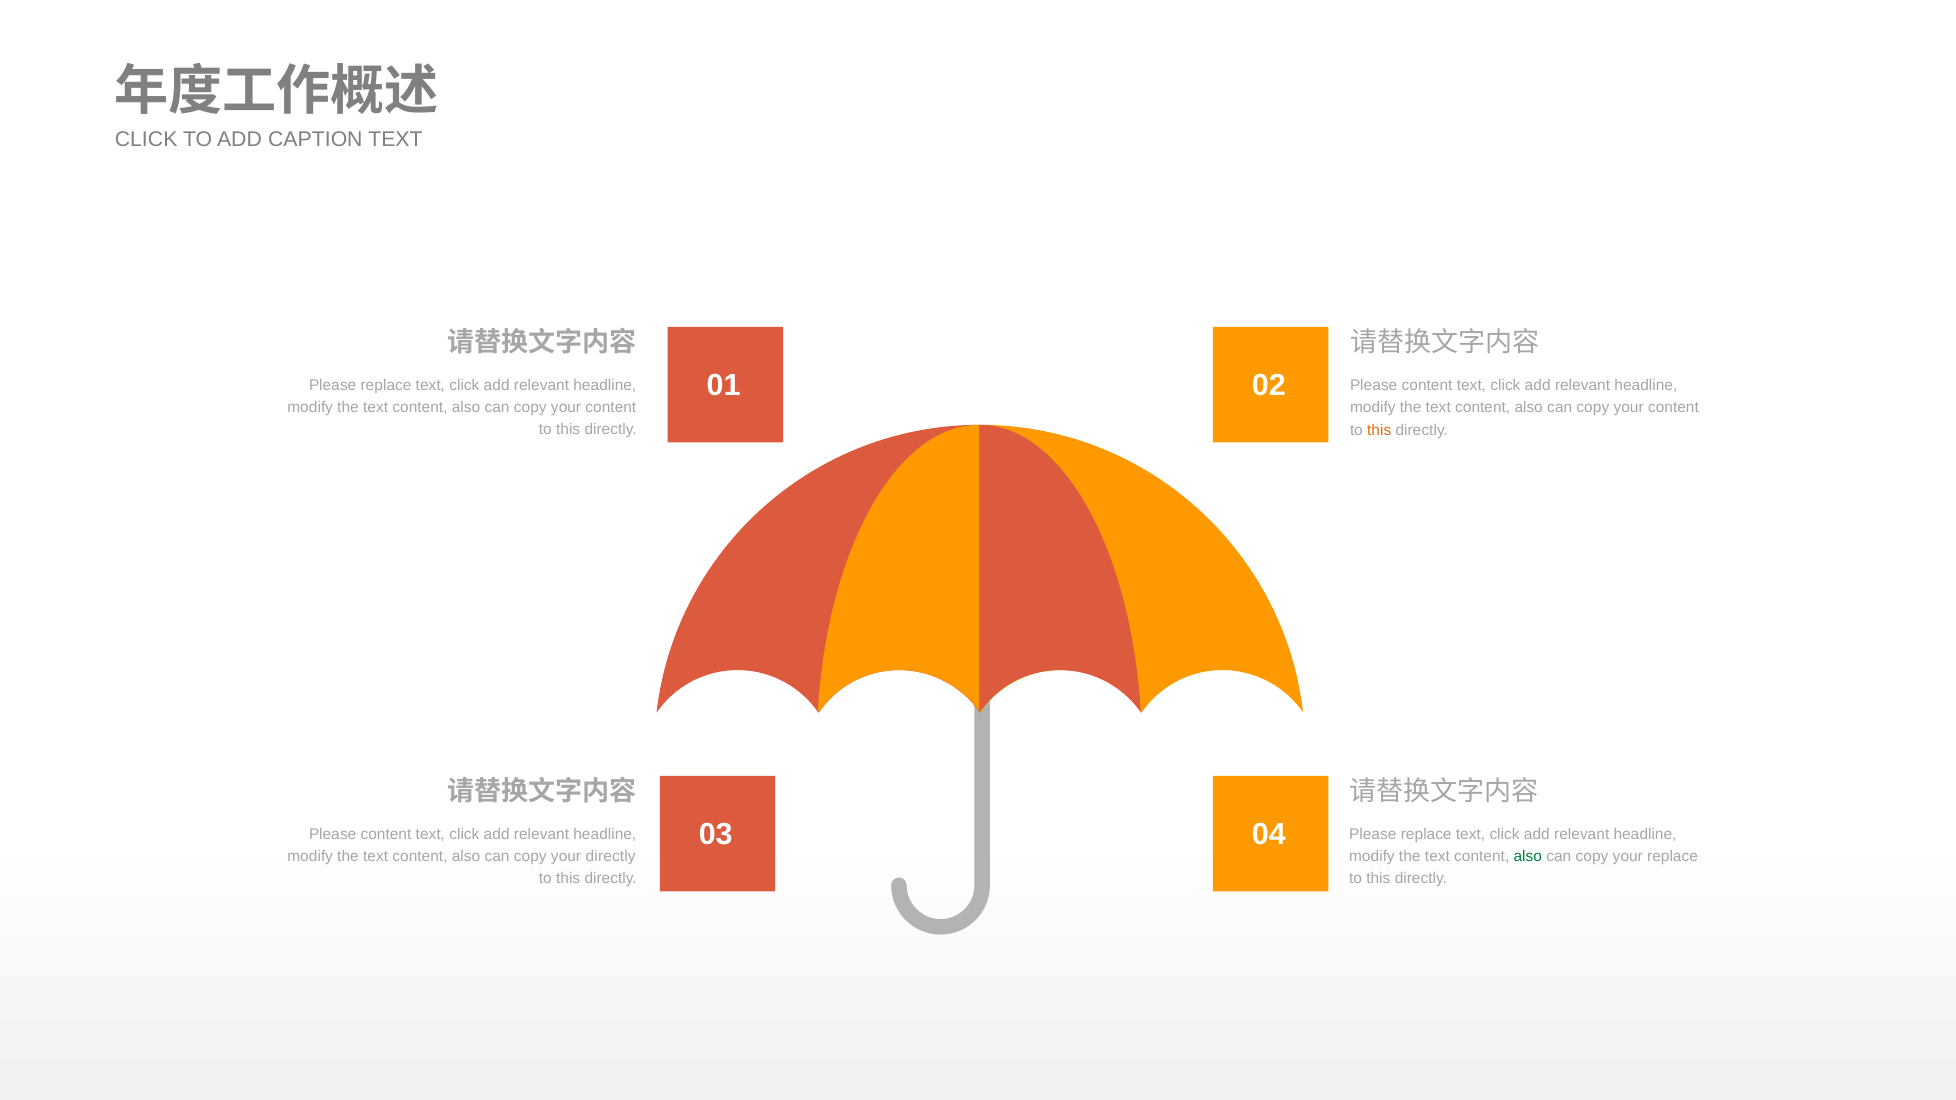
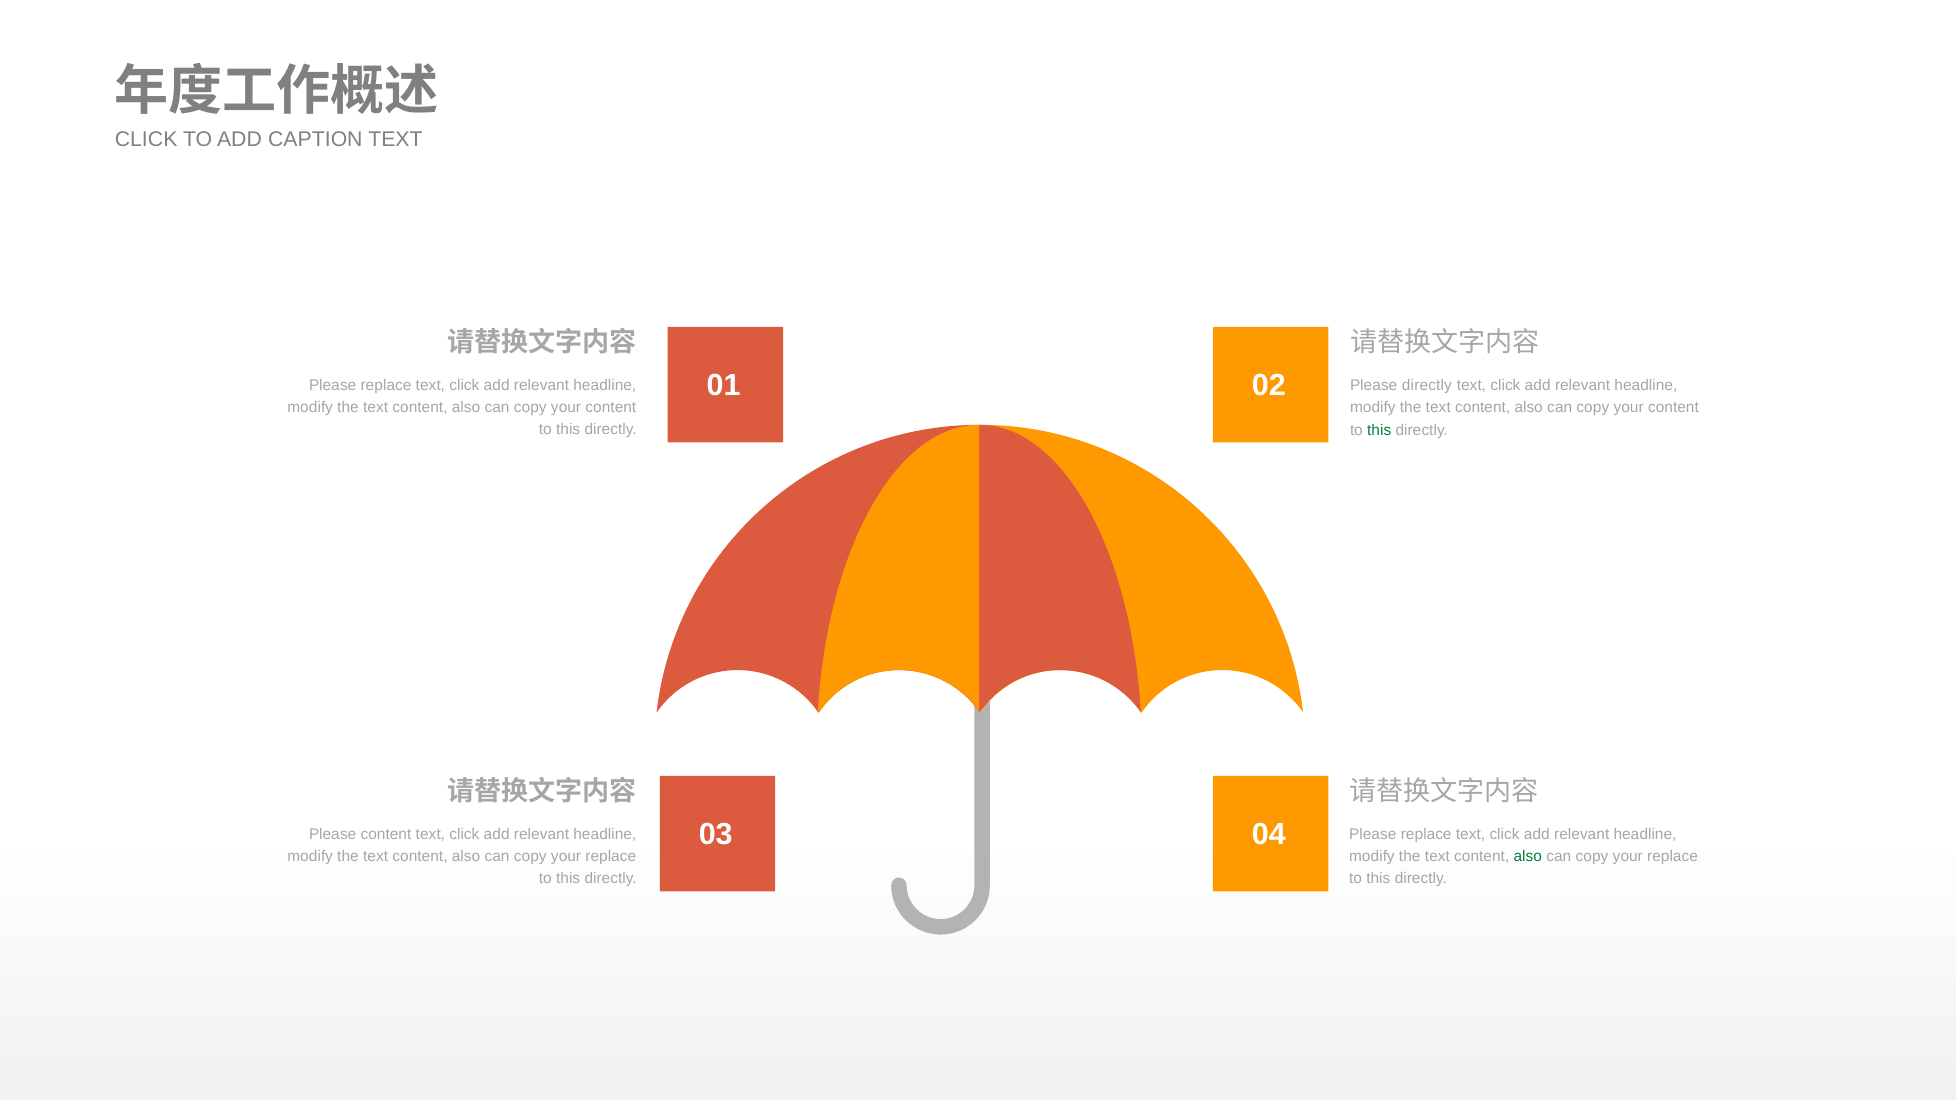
content at (1427, 386): content -> directly
this at (1379, 430) colour: orange -> green
directly at (611, 857): directly -> replace
